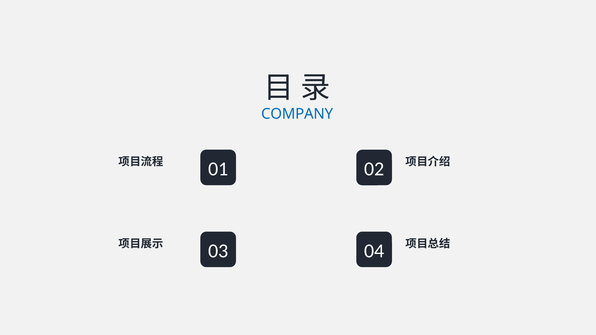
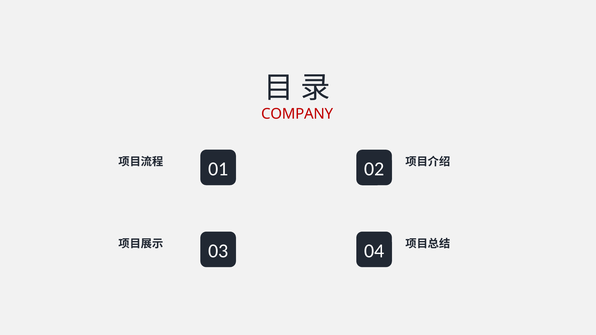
COMPANY colour: blue -> red
